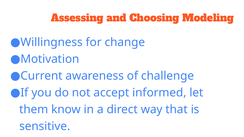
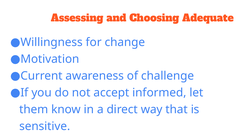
Modeling: Modeling -> Adequate
